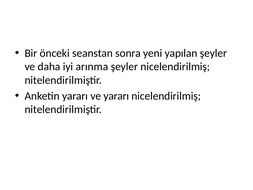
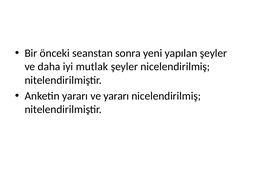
arınma: arınma -> mutlak
